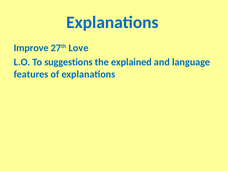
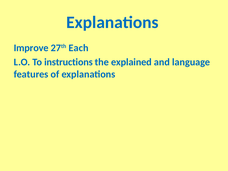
Love: Love -> Each
suggestions: suggestions -> instructions
